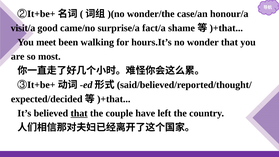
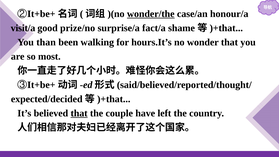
wonder/the underline: none -> present
came/no: came/no -> prize/no
meet: meet -> than
